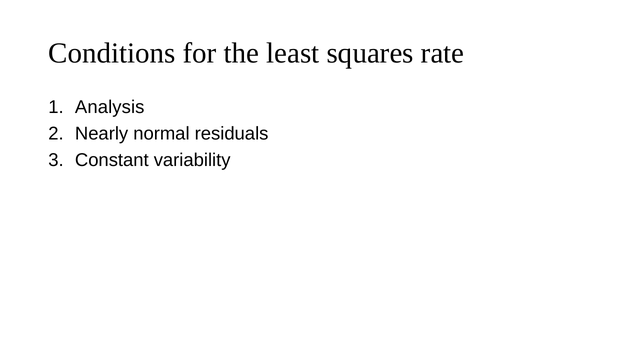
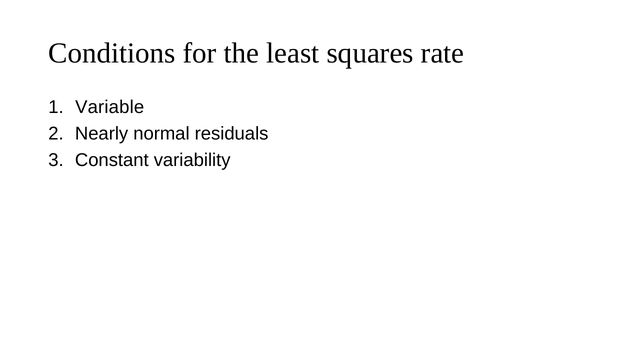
Analysis: Analysis -> Variable
